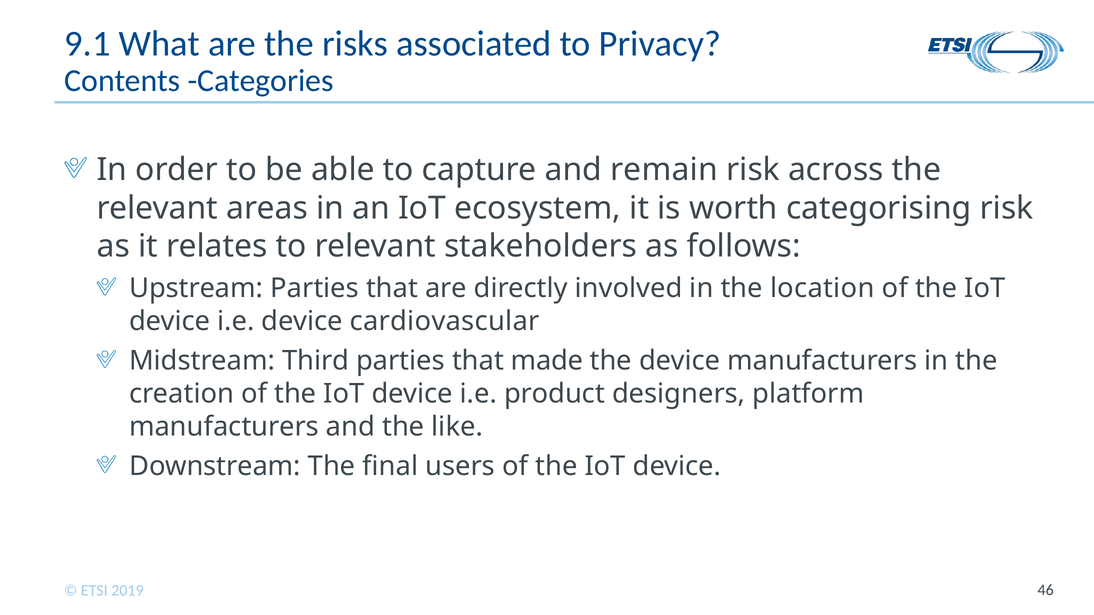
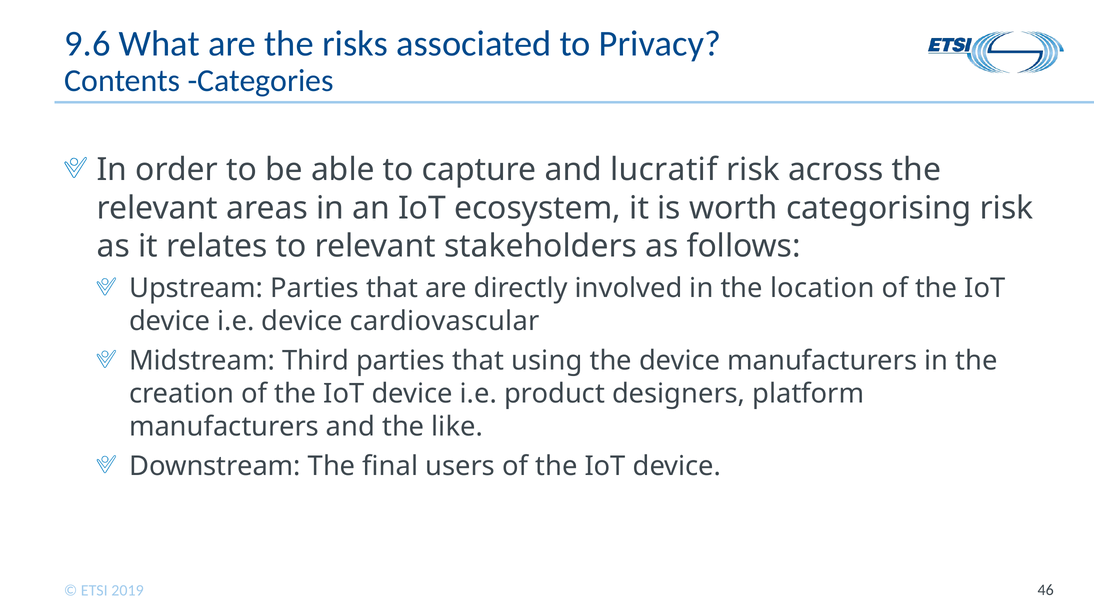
9.1: 9.1 -> 9.6
remain: remain -> lucratif
made: made -> using
